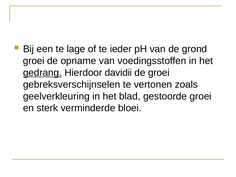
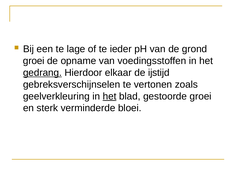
davidii: davidii -> elkaar
de groei: groei -> ijstijd
het at (110, 96) underline: none -> present
